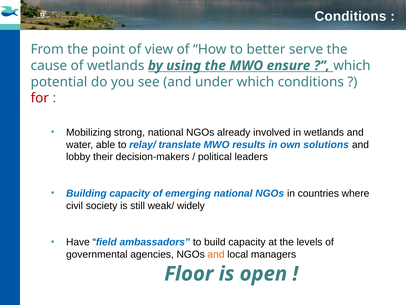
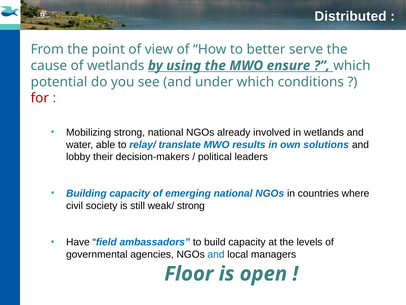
Conditions at (350, 16): Conditions -> Distributed
weak/ widely: widely -> strong
and at (216, 254) colour: orange -> blue
